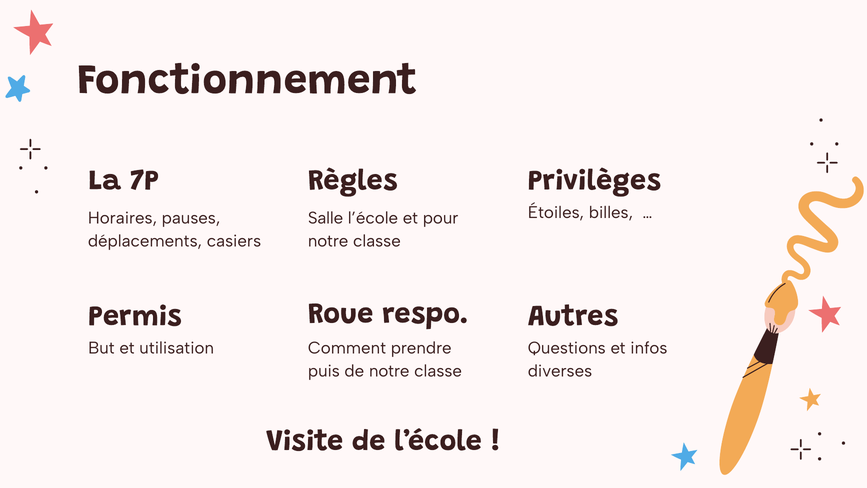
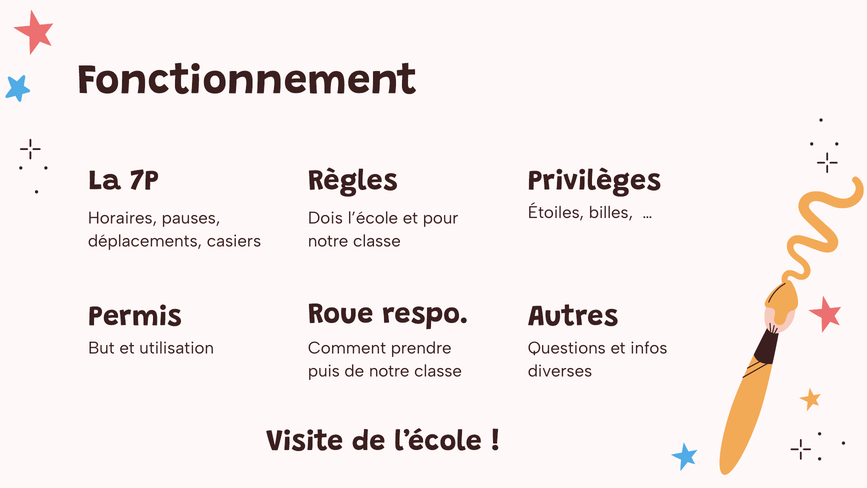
Salle: Salle -> Dois
